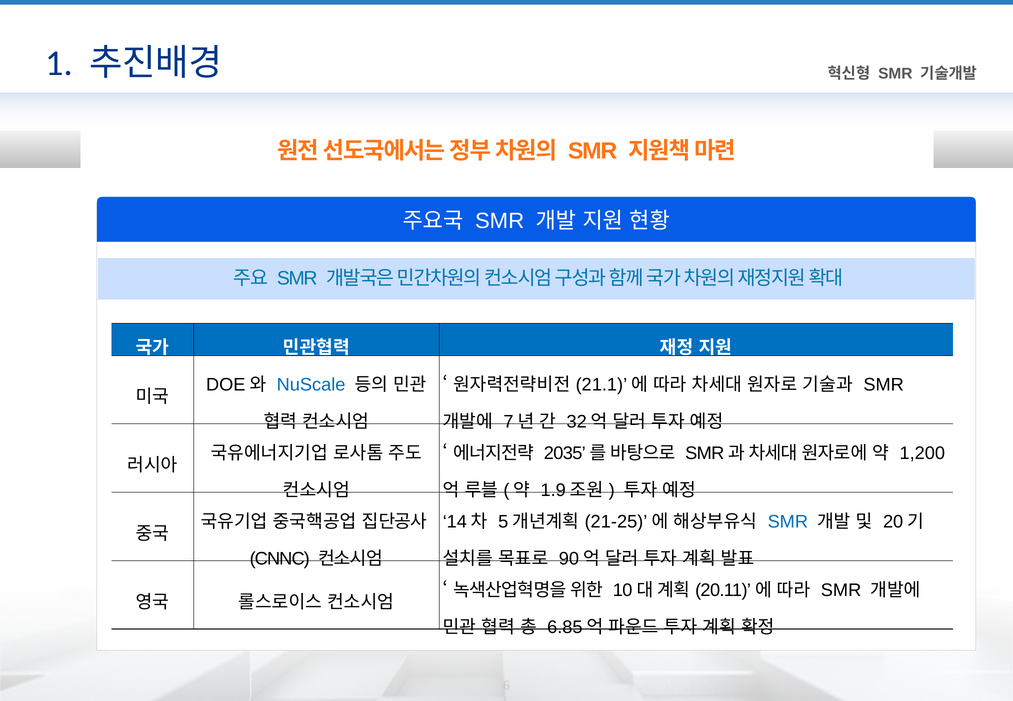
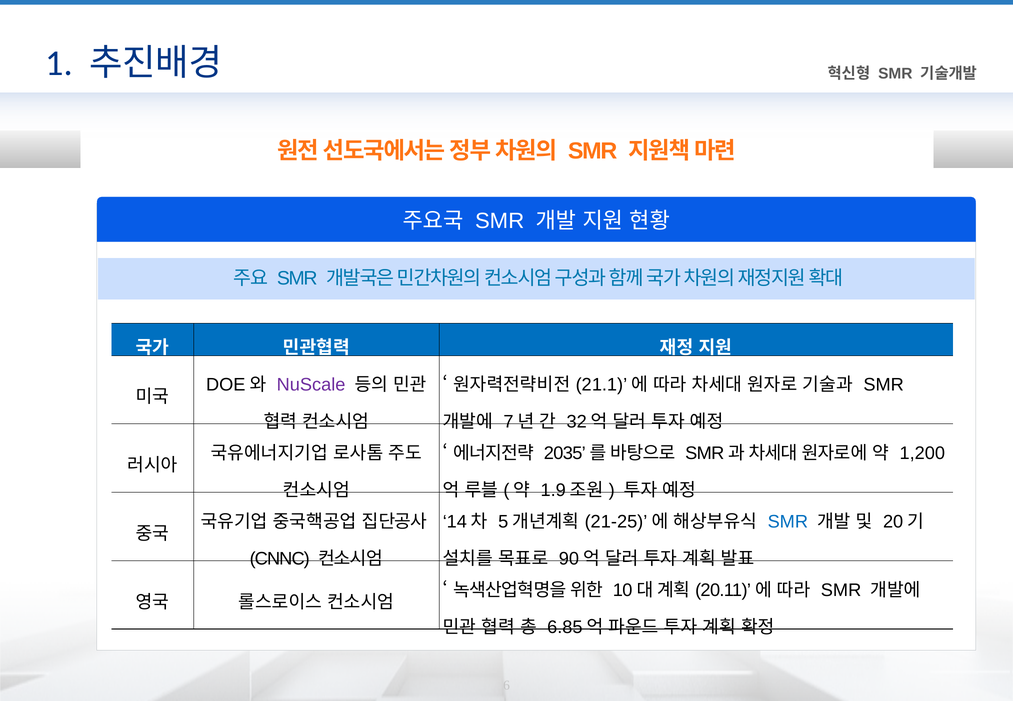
NuScale colour: blue -> purple
